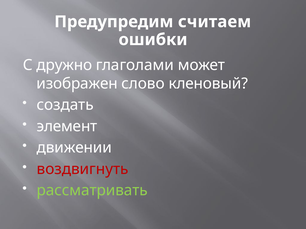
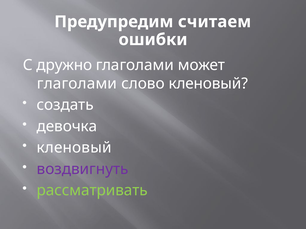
изображен at (77, 84): изображен -> глаголами
элемент: элемент -> девочка
движении at (74, 148): движении -> кленовый
воздвигнуть colour: red -> purple
